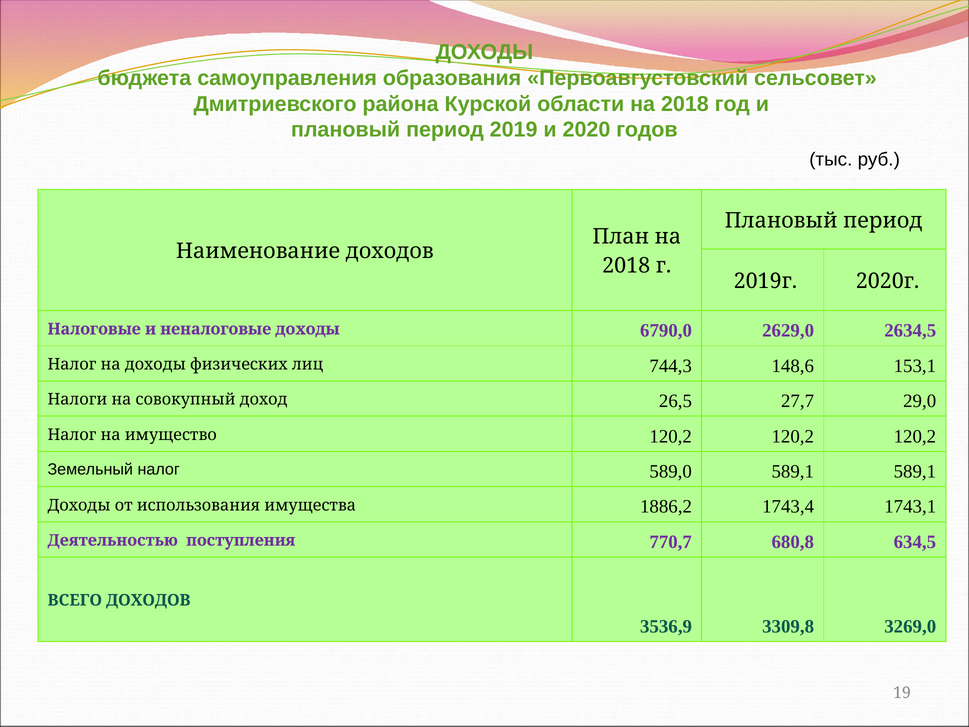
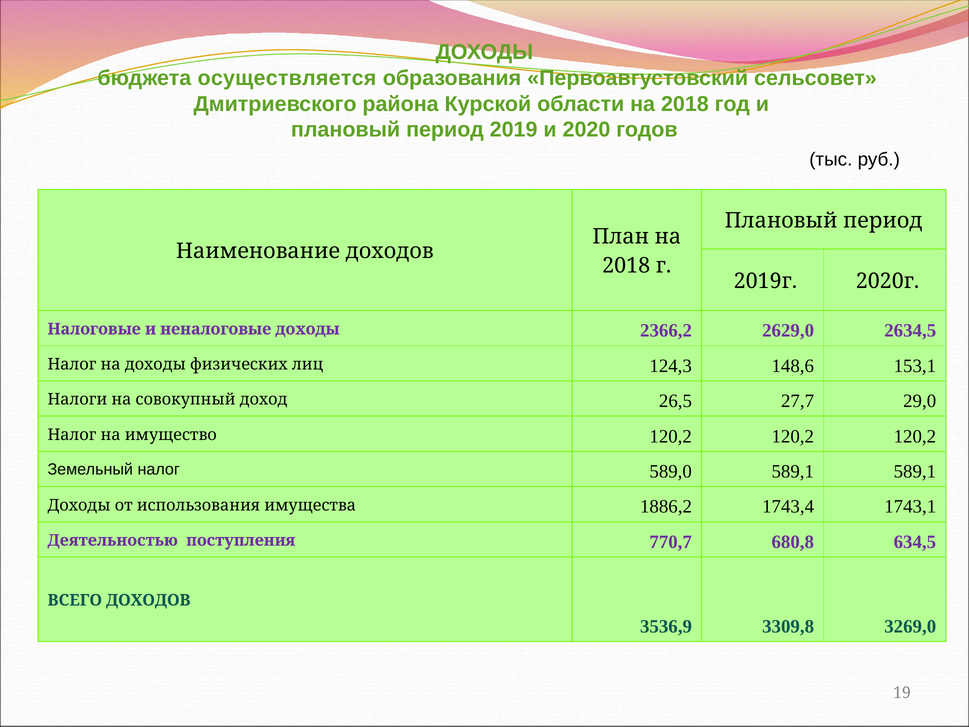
самоуправления: самоуправления -> осуществляется
6790,0: 6790,0 -> 2366,2
744,3: 744,3 -> 124,3
